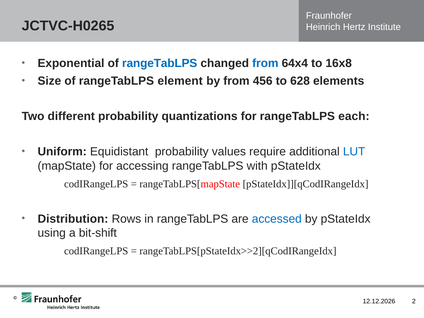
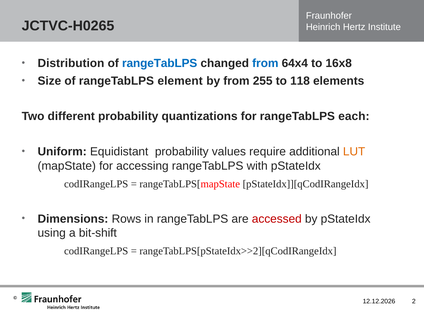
Exponential: Exponential -> Distribution
456: 456 -> 255
628: 628 -> 118
LUT colour: blue -> orange
Distribution: Distribution -> Dimensions
accessed colour: blue -> red
